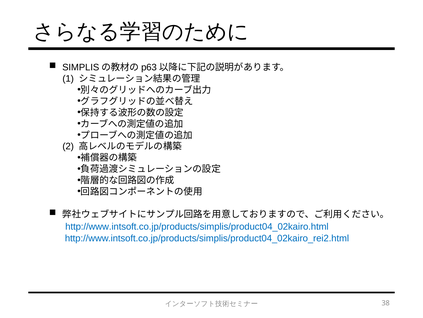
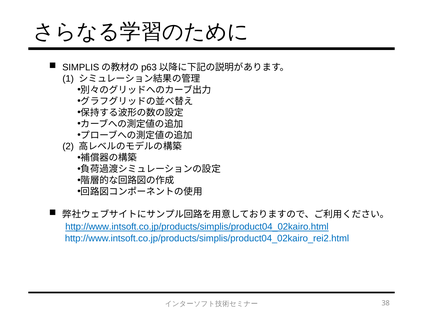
http://www.intsoft.co.jp/products/simplis/product04_02kairo.html underline: none -> present
